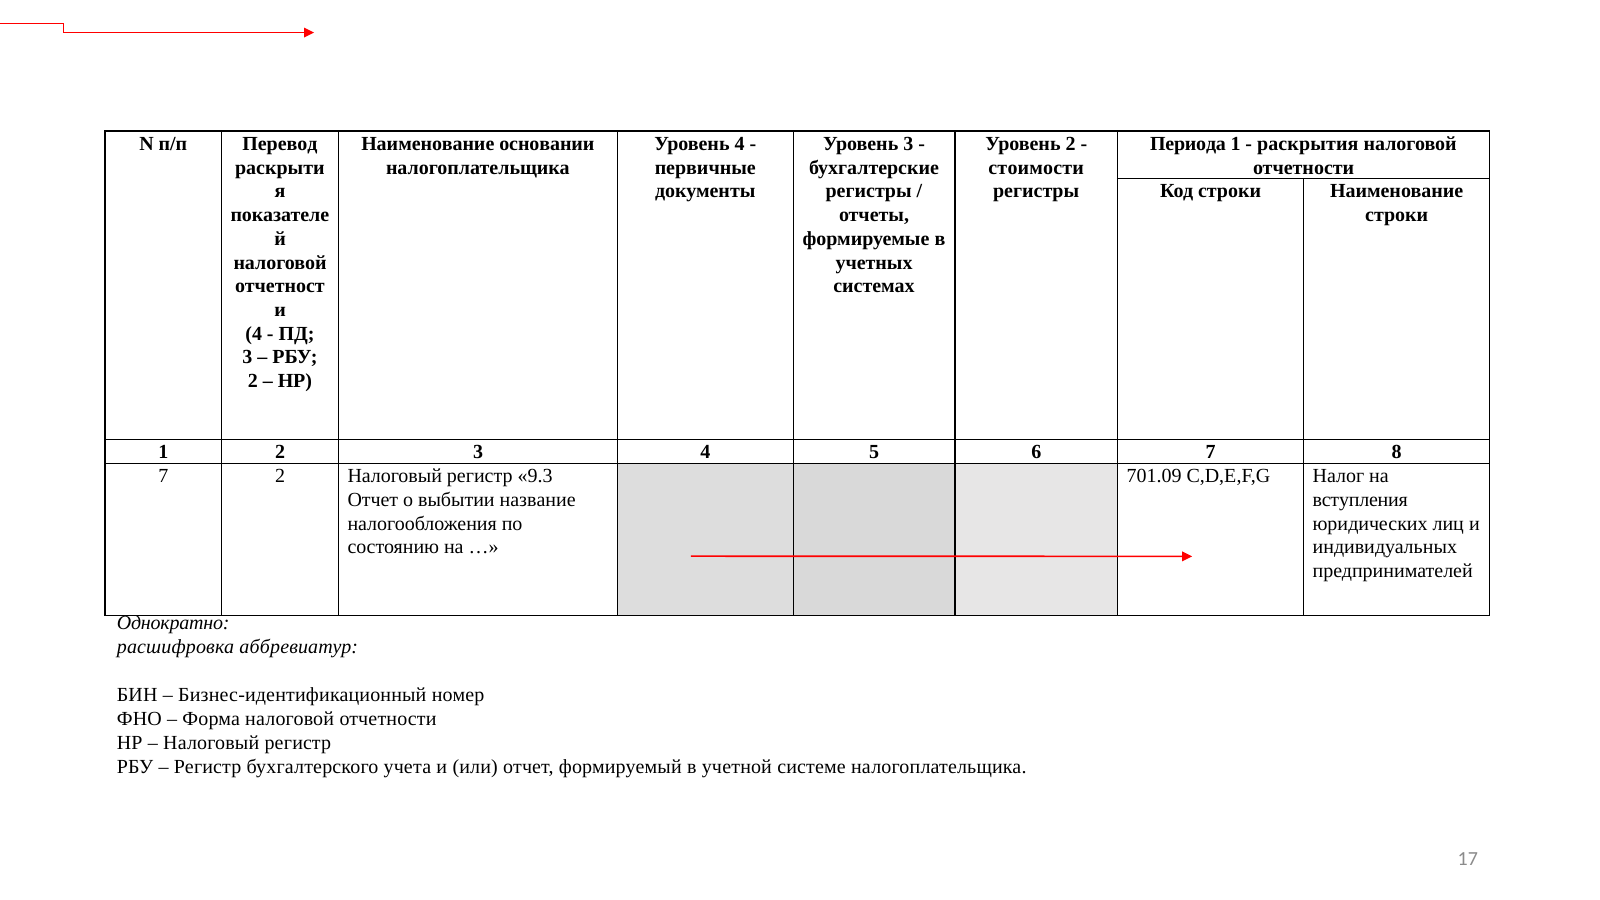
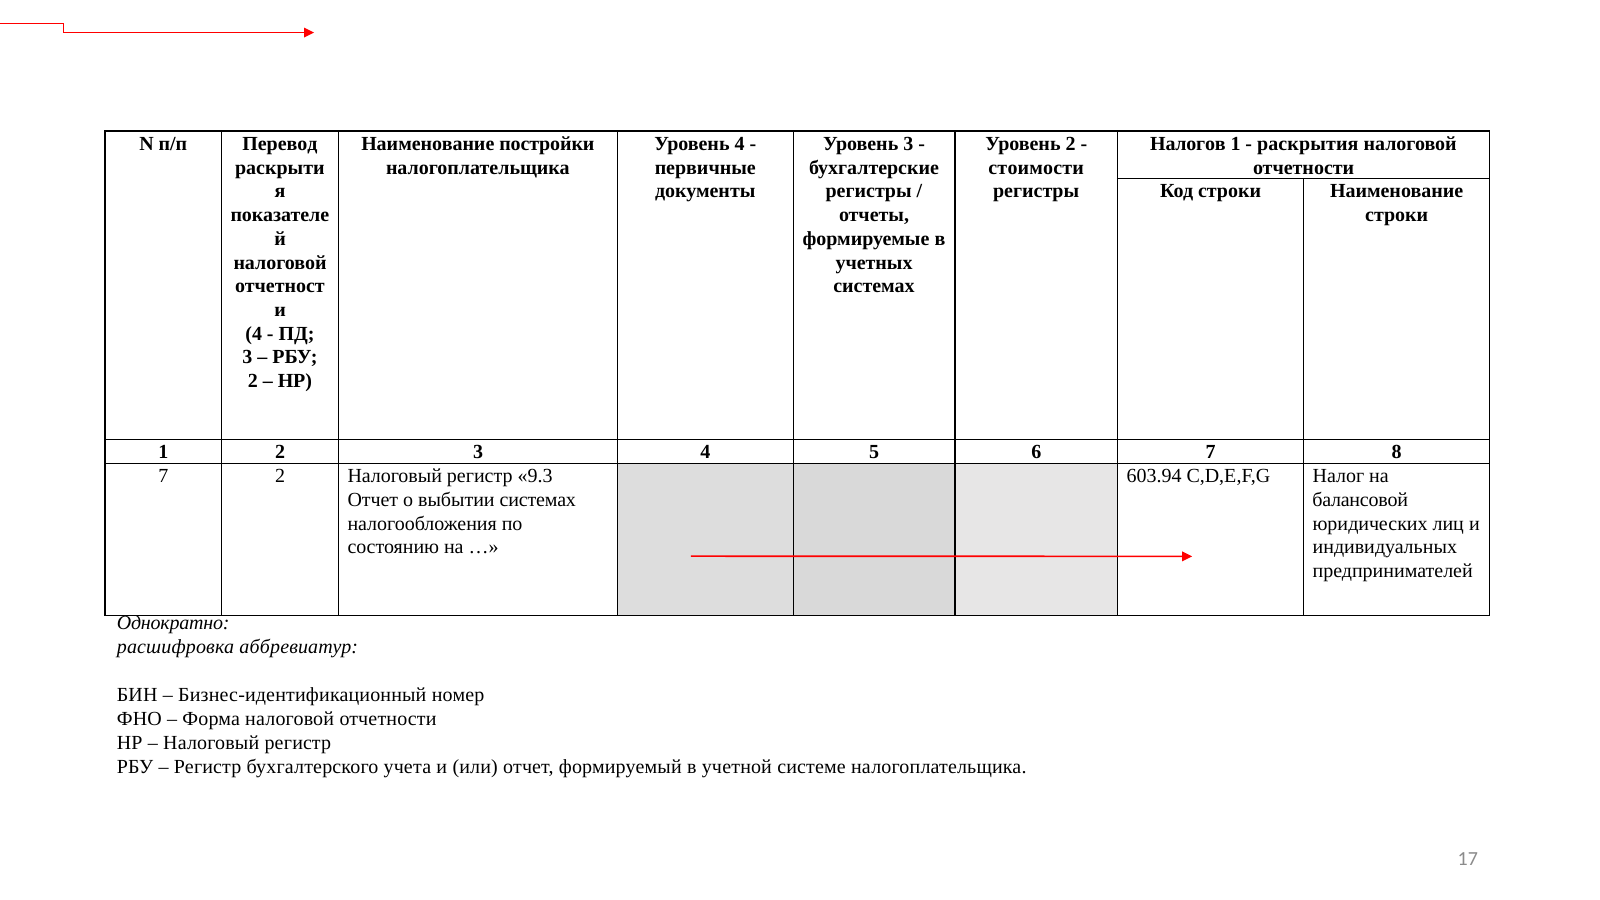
основании: основании -> постройки
Периода: Периода -> Налогов
701.09: 701.09 -> 603.94
выбытии название: название -> системах
вступления: вступления -> балансовой
